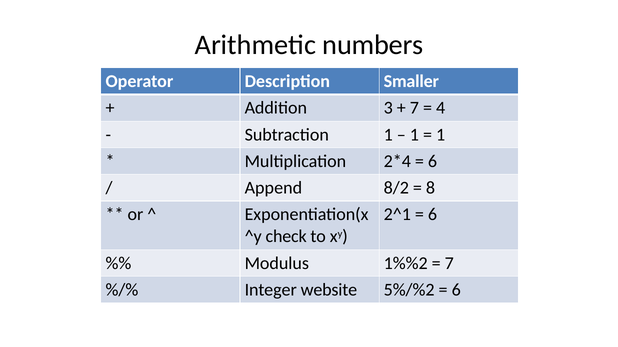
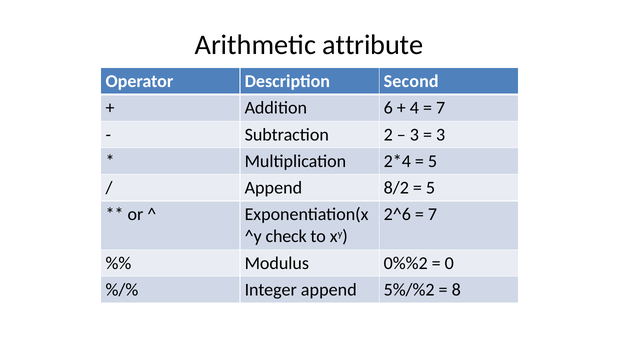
numbers: numbers -> attribute
Smaller: Smaller -> Second
3: 3 -> 6
7 at (414, 108): 7 -> 4
4 at (441, 108): 4 -> 7
Subtraction 1: 1 -> 2
1 at (414, 135): 1 -> 3
1 at (441, 135): 1 -> 3
6 at (433, 162): 6 -> 5
8 at (431, 188): 8 -> 5
2^1: 2^1 -> 2^6
6 at (433, 215): 6 -> 7
1%%2: 1%%2 -> 0%%2
7 at (449, 264): 7 -> 0
Integer website: website -> append
6 at (456, 290): 6 -> 8
